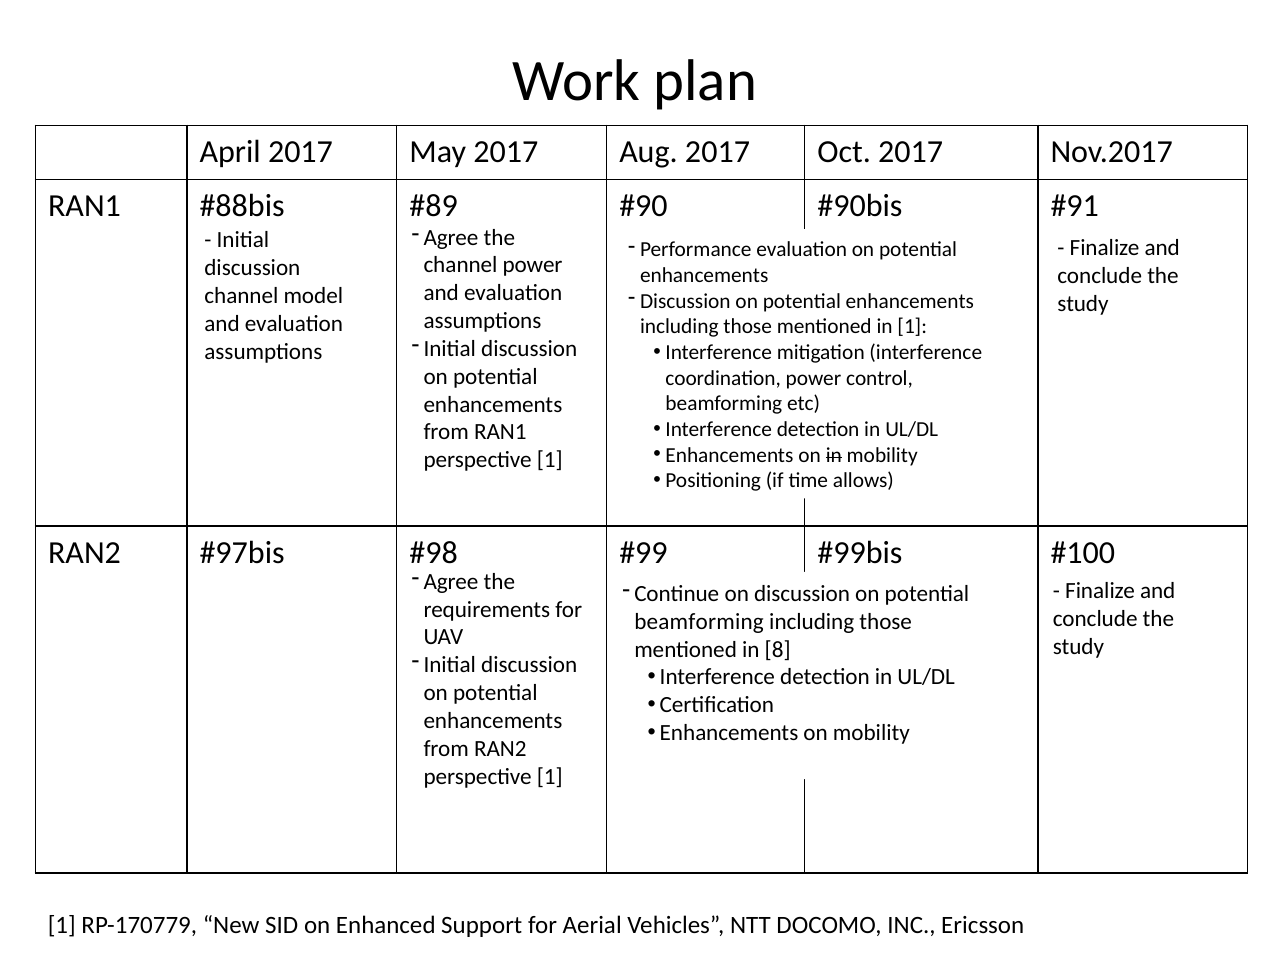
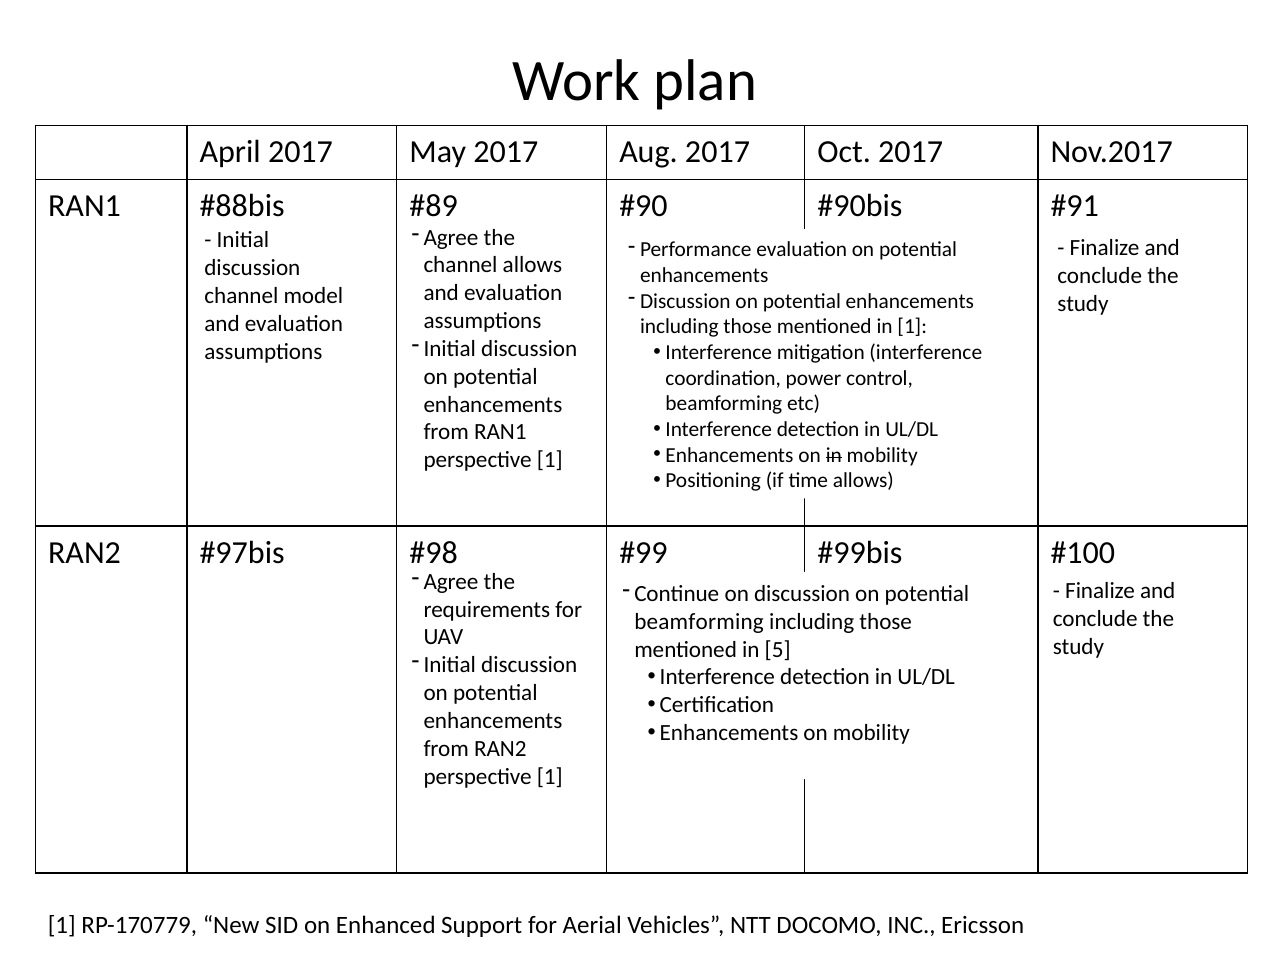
channel power: power -> allows
8: 8 -> 5
